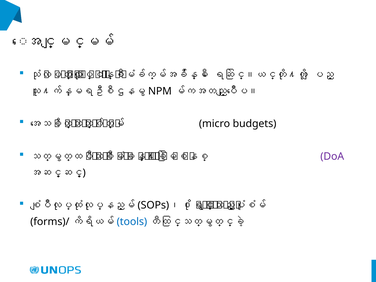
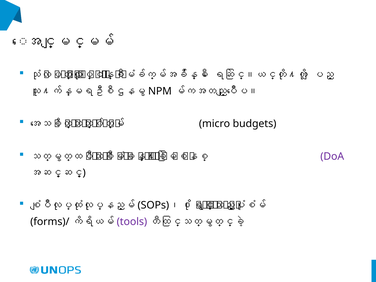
tools colour: blue -> purple
